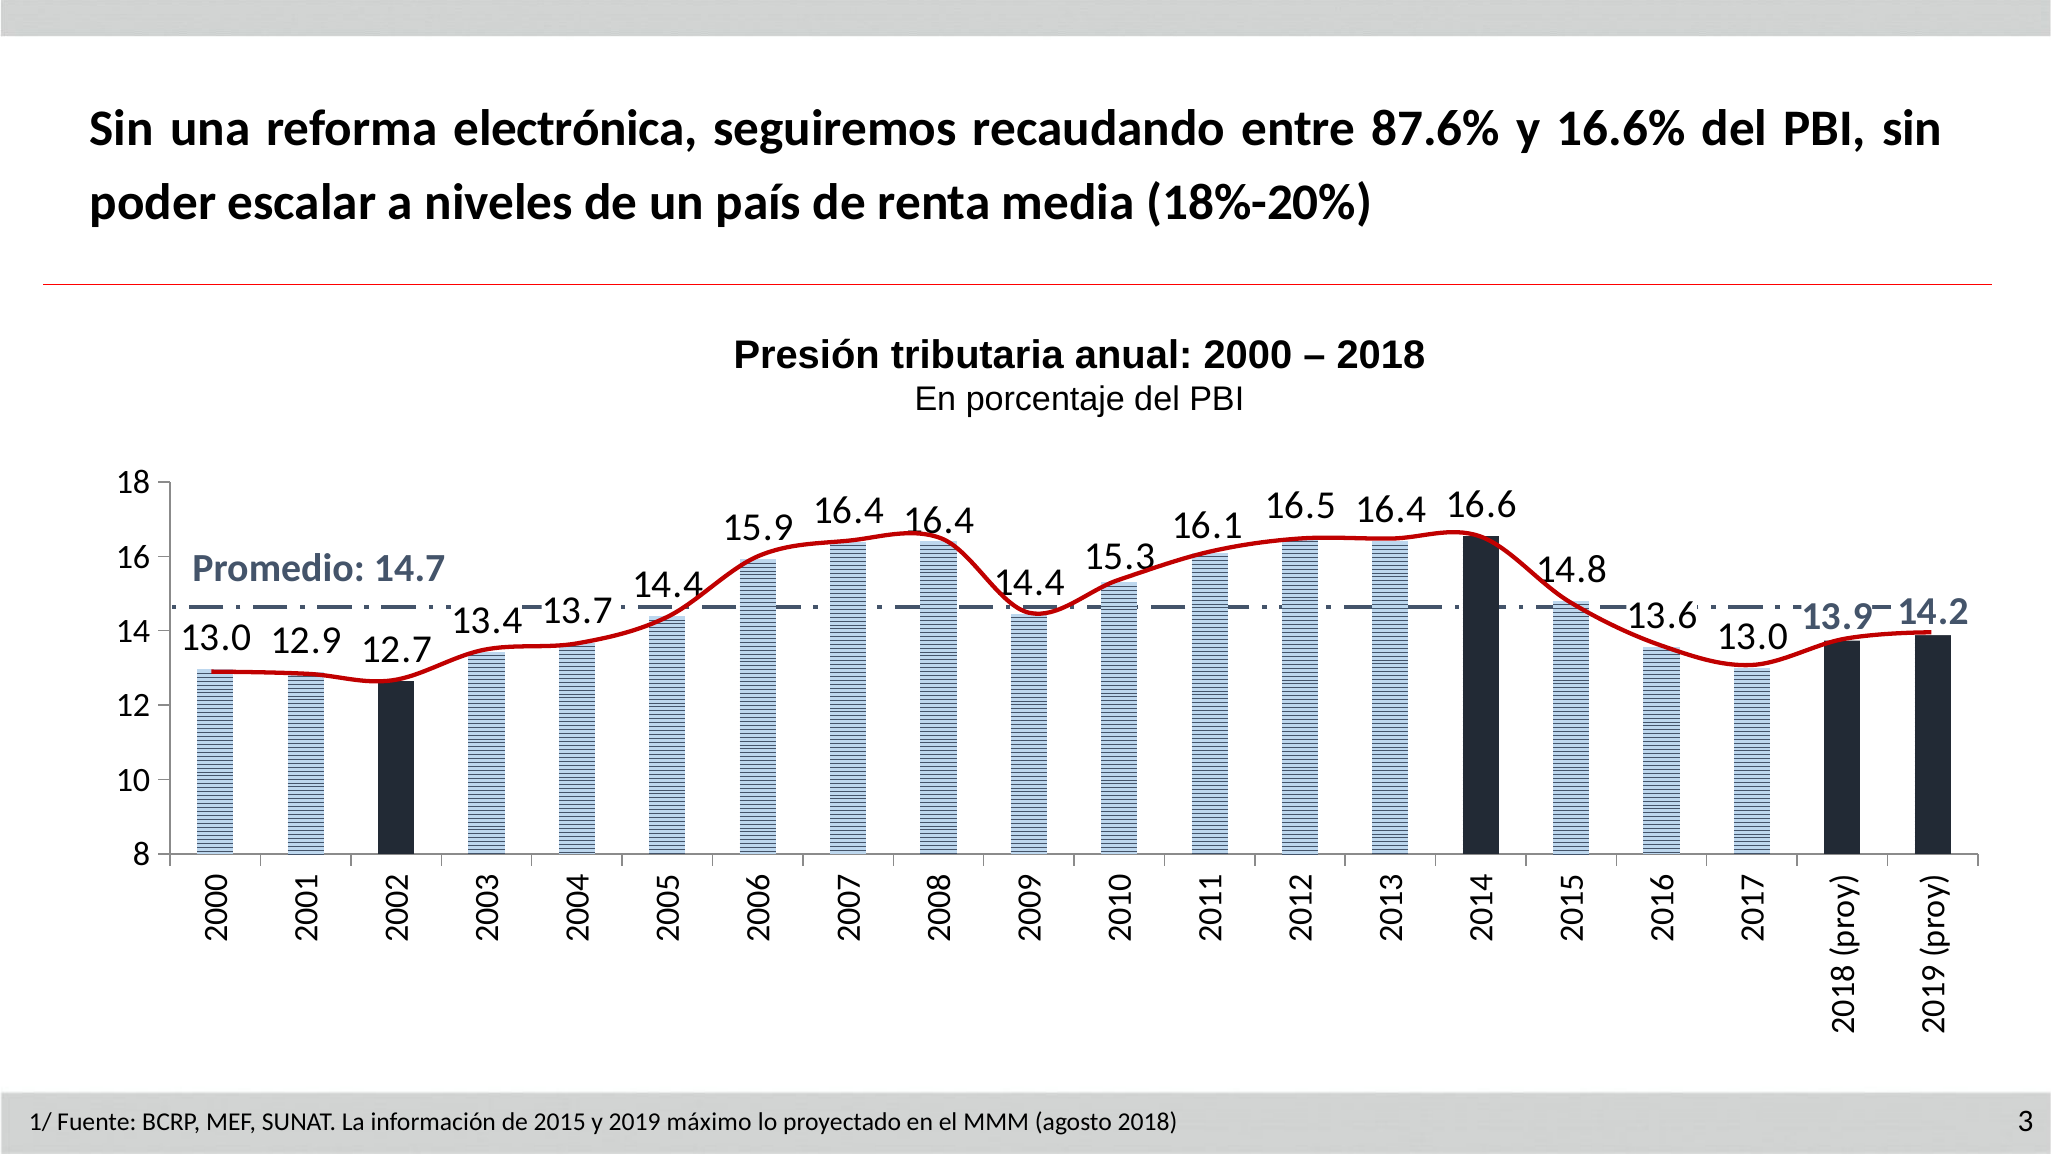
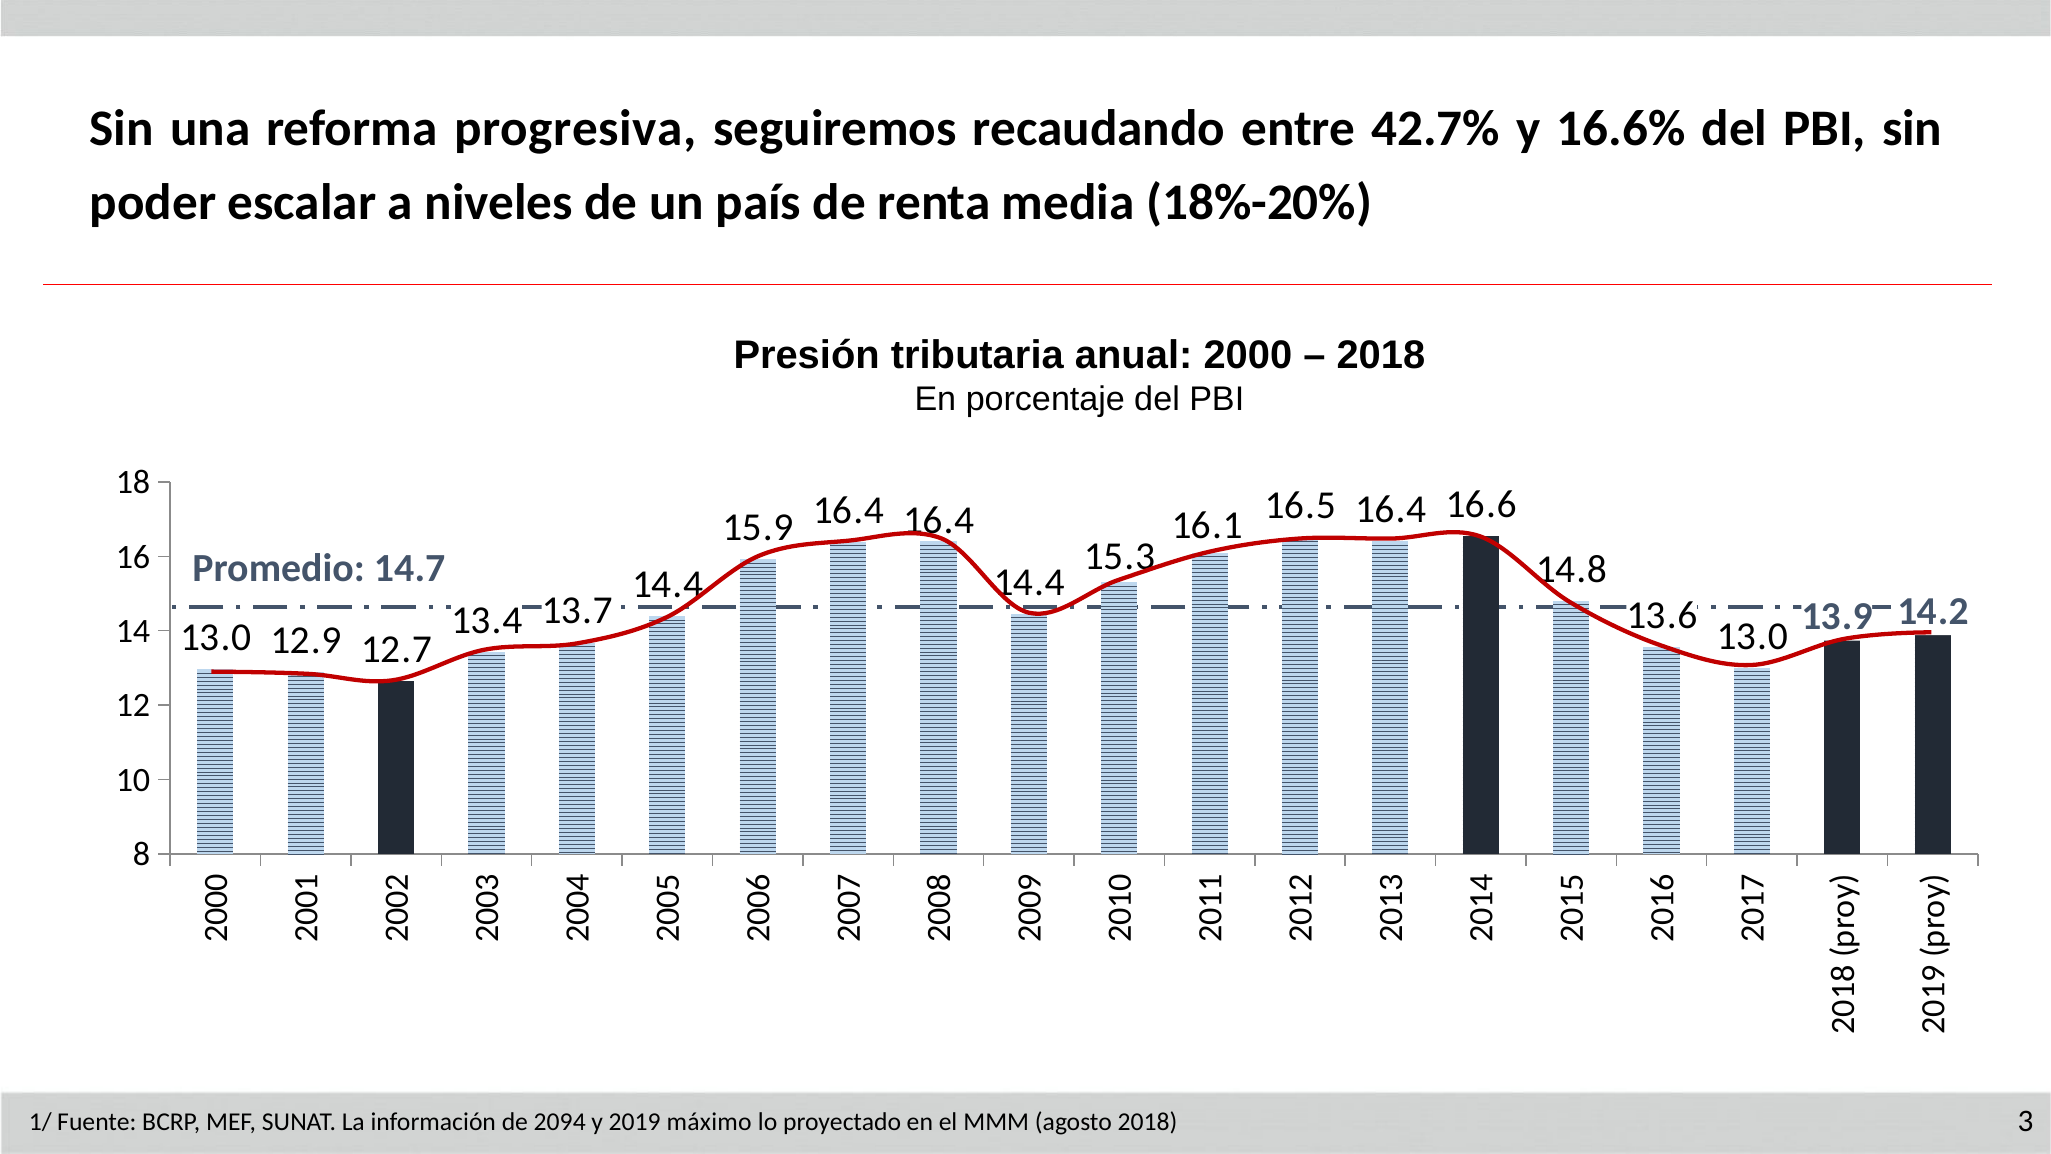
electrónica: electrónica -> progresiva
87.6%: 87.6% -> 42.7%
2015: 2015 -> 2094
